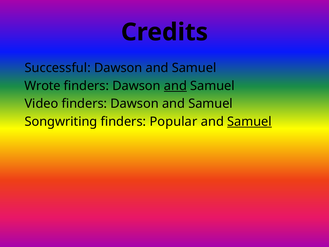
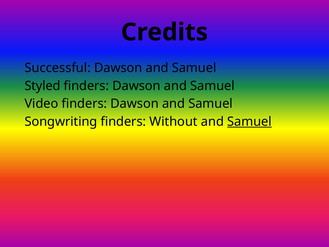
Wrote: Wrote -> Styled
and at (175, 86) underline: present -> none
Popular: Popular -> Without
